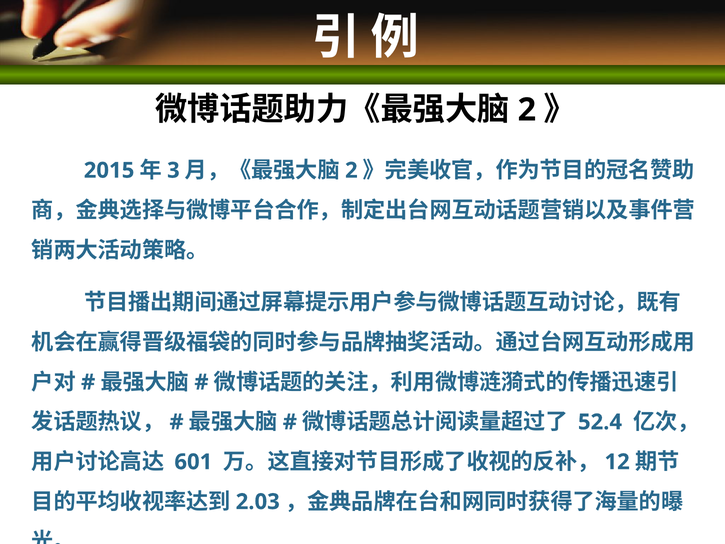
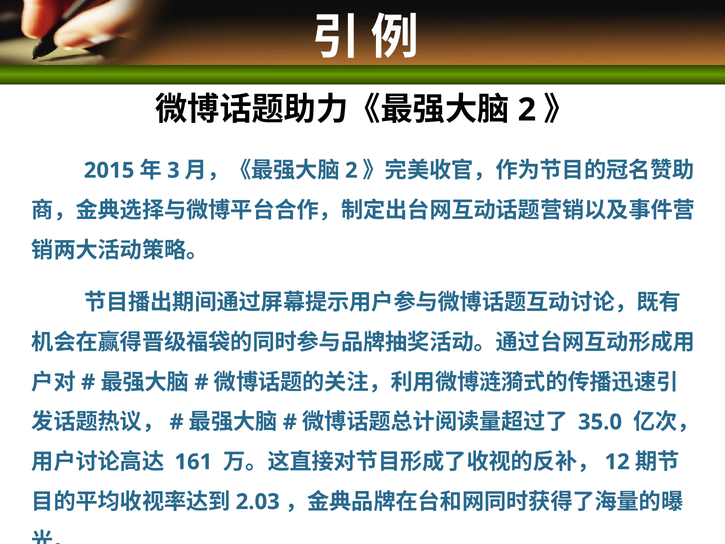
52.4: 52.4 -> 35.0
601: 601 -> 161
